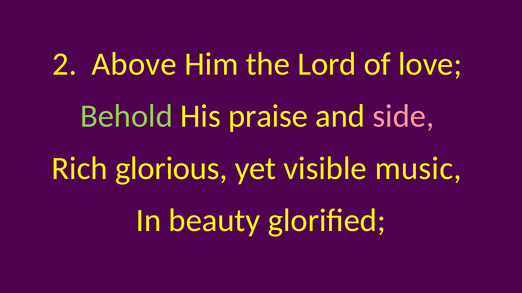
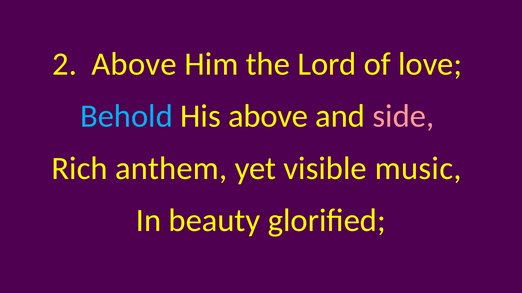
Behold colour: light green -> light blue
His praise: praise -> above
glorious: glorious -> anthem
